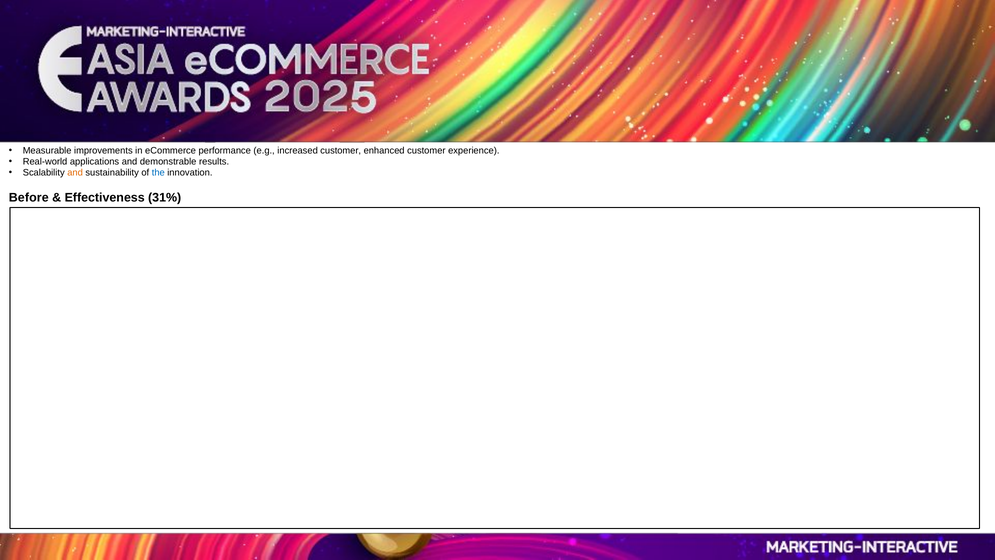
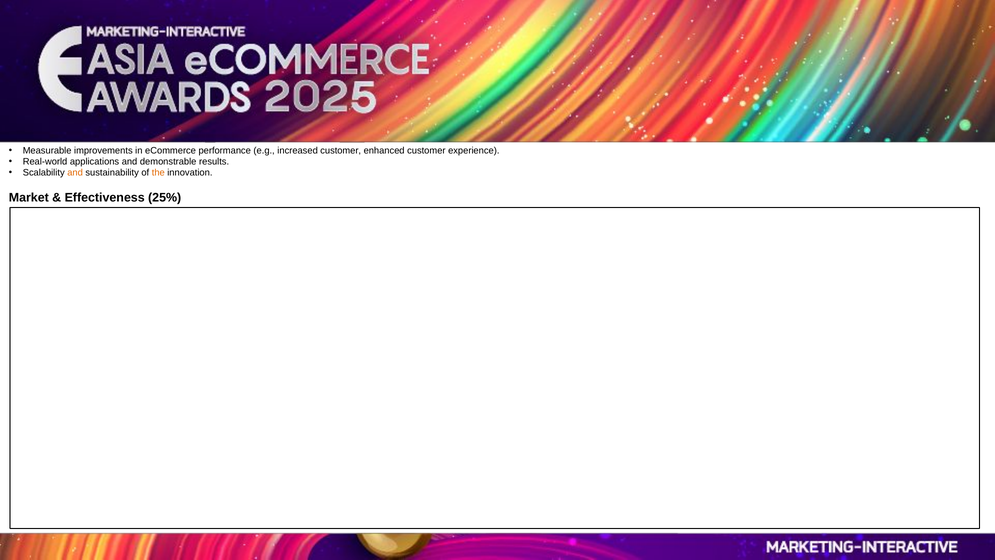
the colour: blue -> orange
Before: Before -> Market
31%: 31% -> 25%
